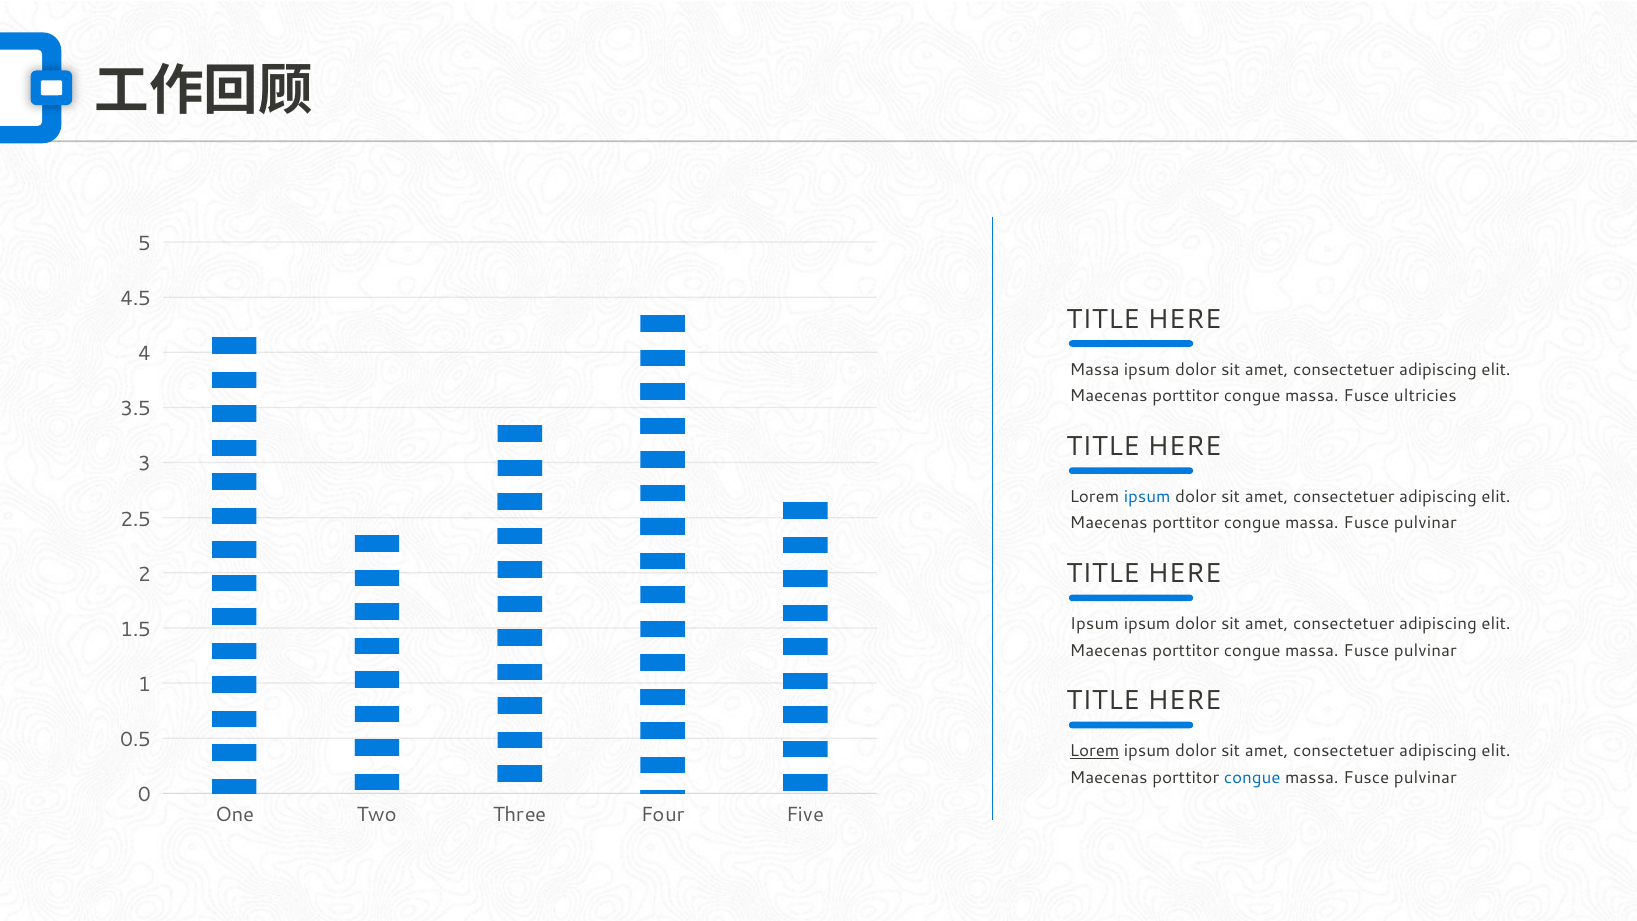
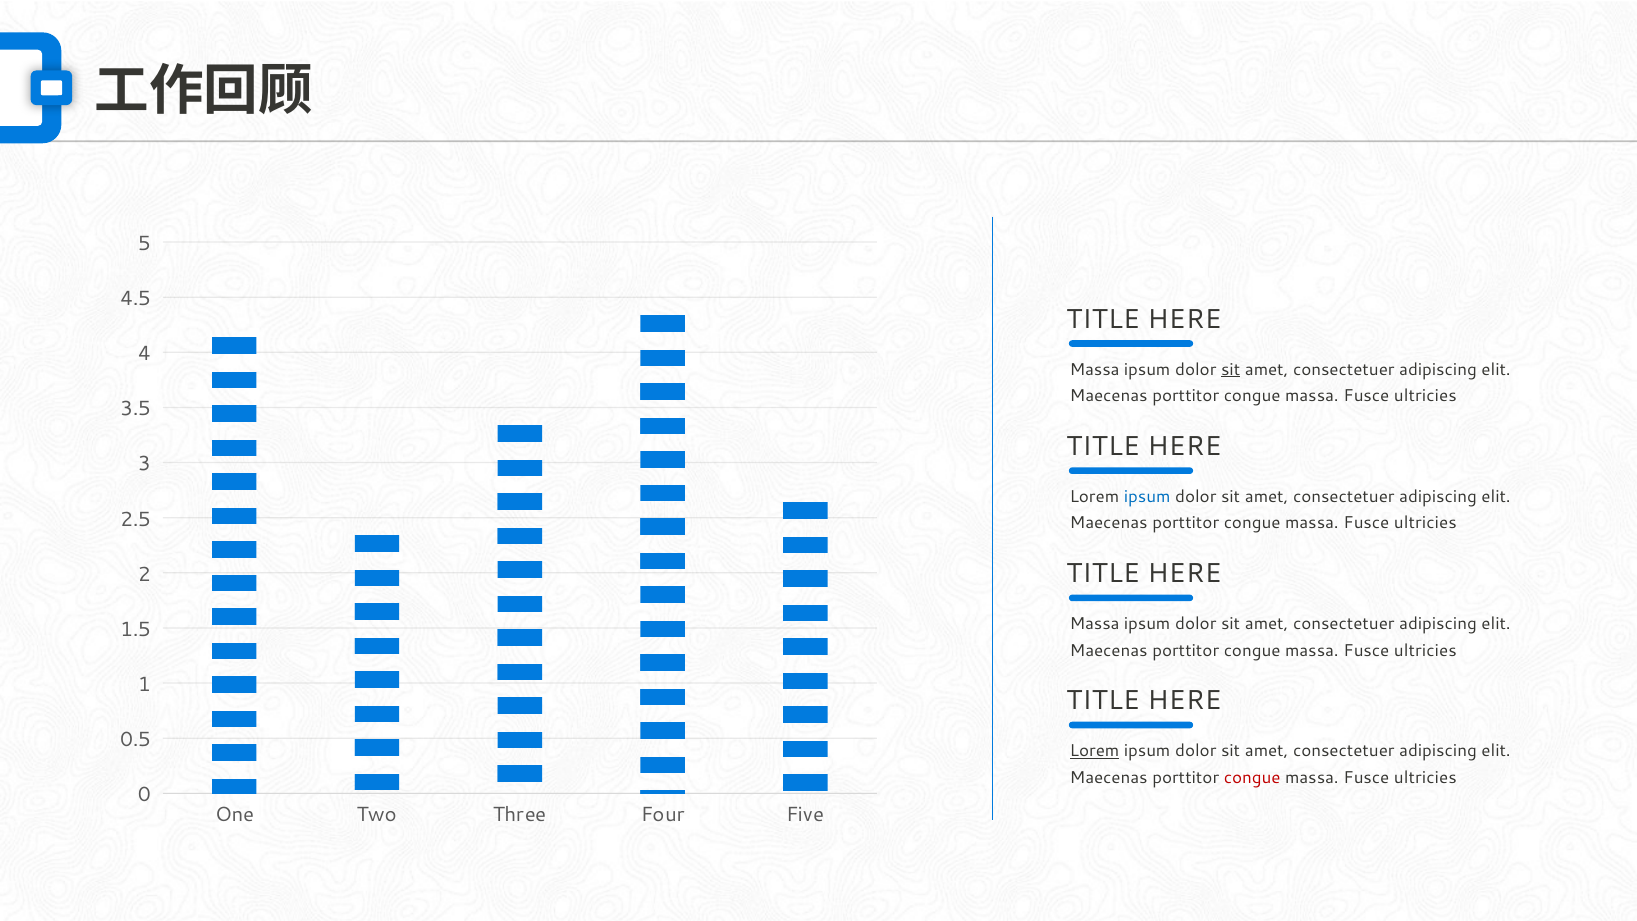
sit at (1231, 369) underline: none -> present
pulvinar at (1425, 523): pulvinar -> ultricies
Ipsum at (1094, 624): Ipsum -> Massa
pulvinar at (1425, 650): pulvinar -> ultricies
congue at (1252, 777) colour: blue -> red
pulvinar at (1425, 777): pulvinar -> ultricies
